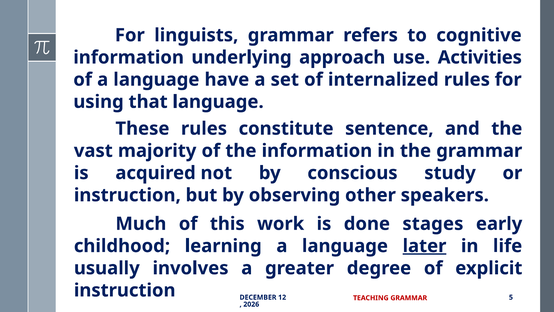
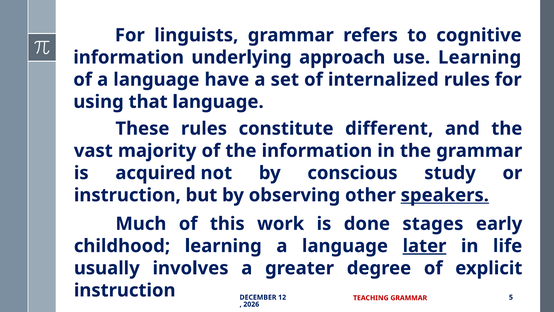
use Activities: Activities -> Learning
sentence: sentence -> different
speakers underline: none -> present
